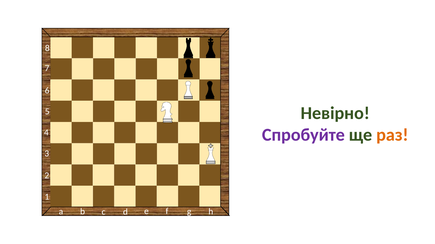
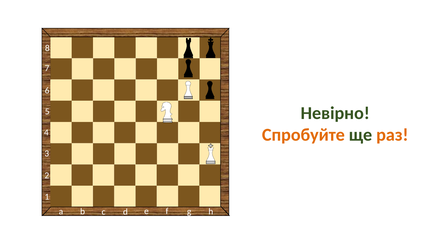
Спробуйте colour: purple -> orange
